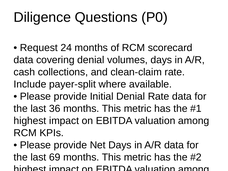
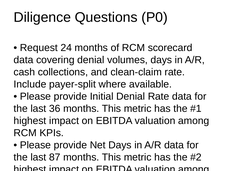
69: 69 -> 87
